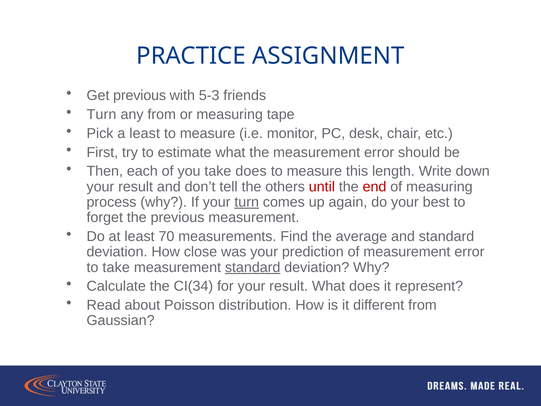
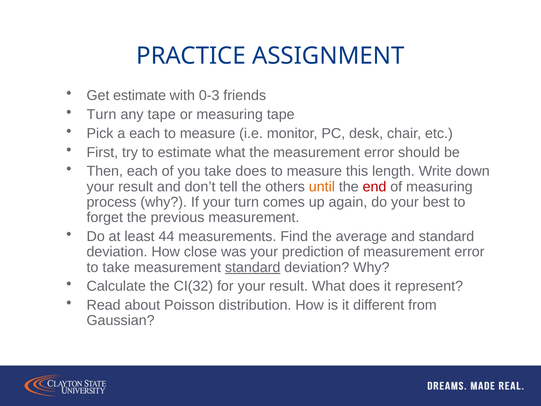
Get previous: previous -> estimate
5-3: 5-3 -> 0-3
any from: from -> tape
a least: least -> each
until colour: red -> orange
turn at (247, 202) underline: present -> none
70: 70 -> 44
CI(34: CI(34 -> CI(32
